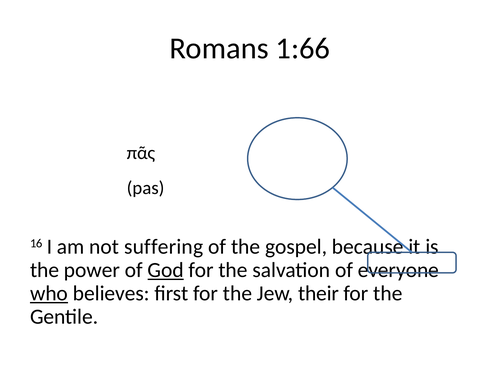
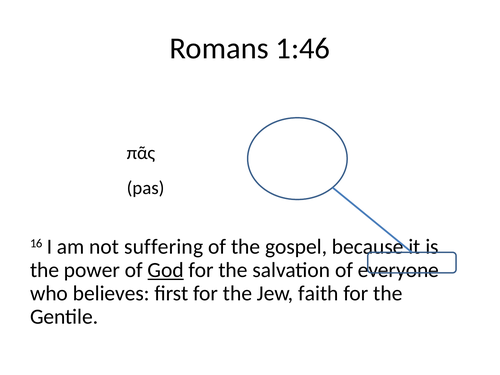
1:66: 1:66 -> 1:46
who underline: present -> none
their: their -> faith
